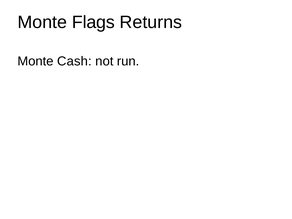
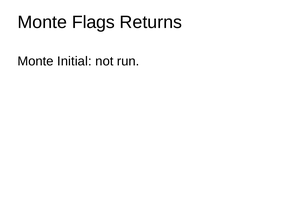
Cash: Cash -> Initial
